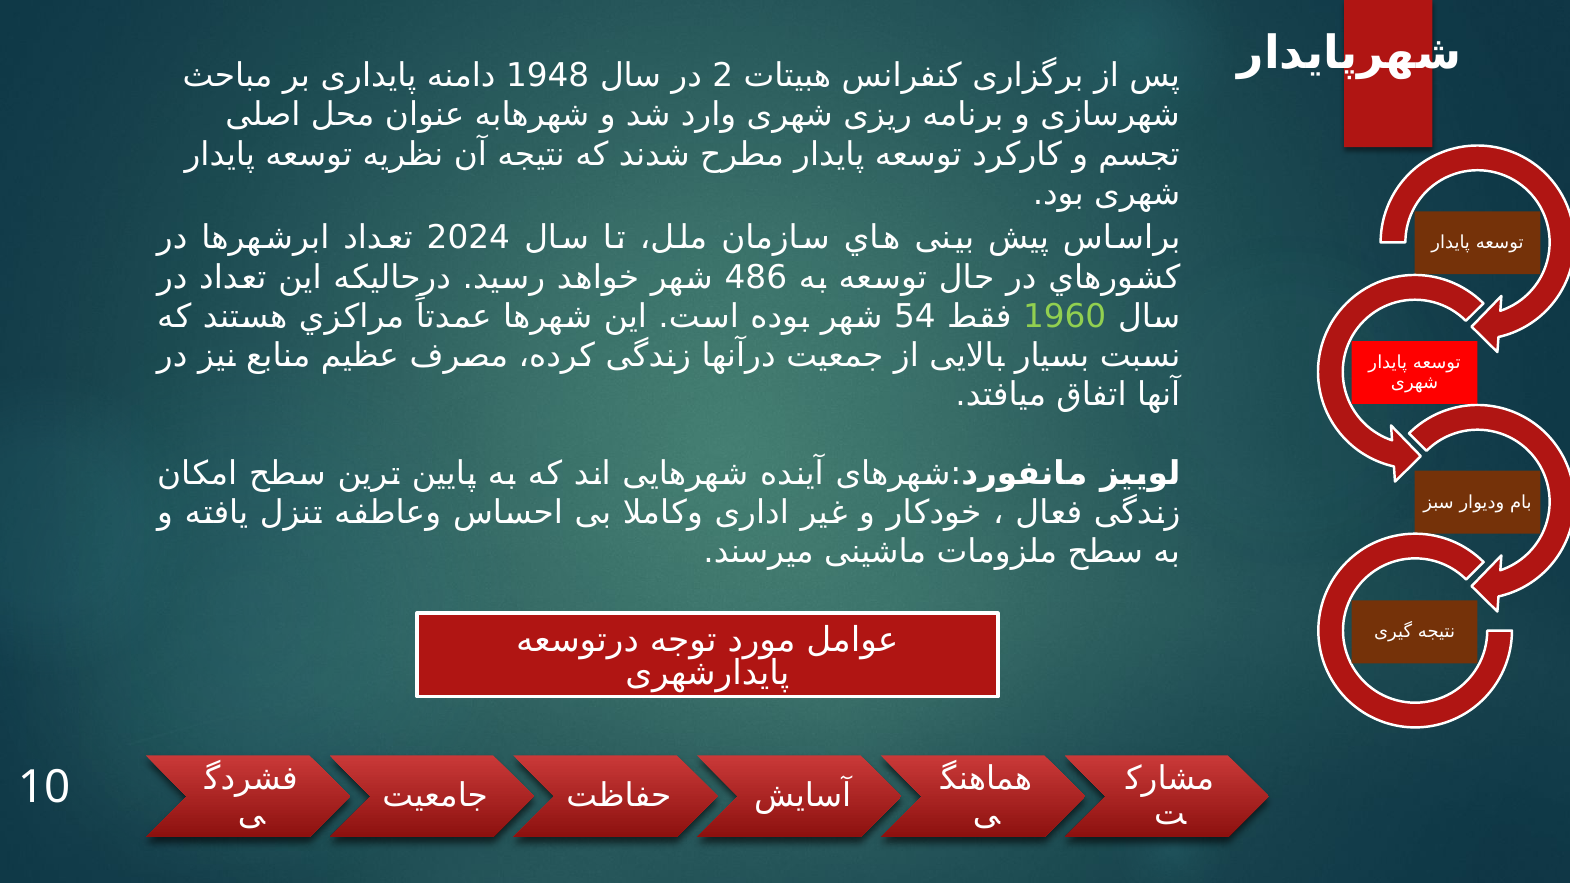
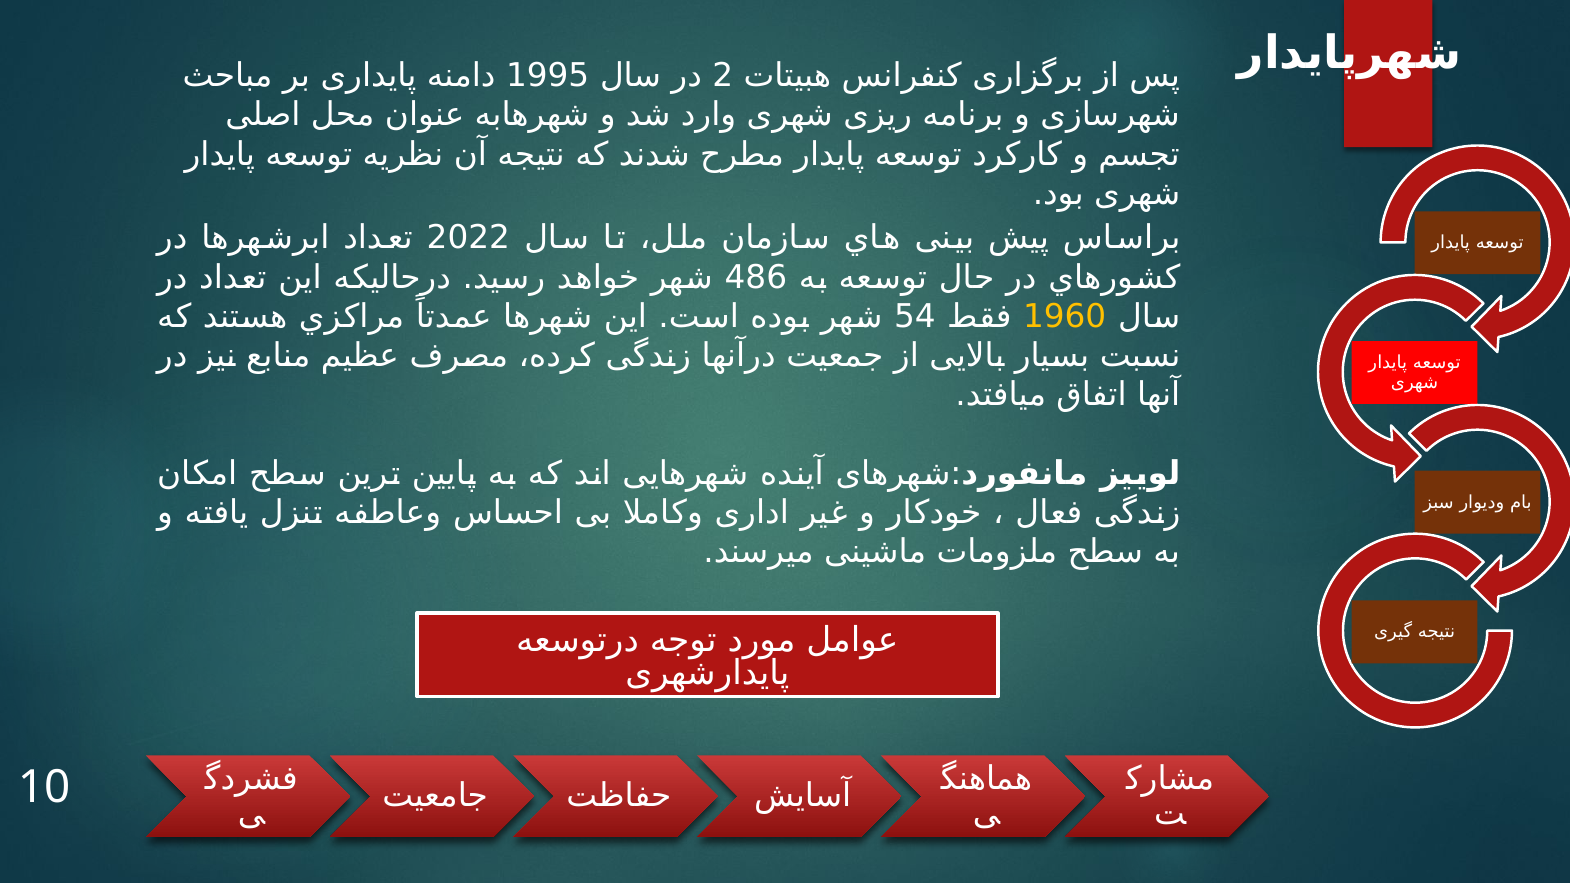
1948: 1948 -> 1995
2024: 2024 -> 2022
1960 colour: light green -> yellow
